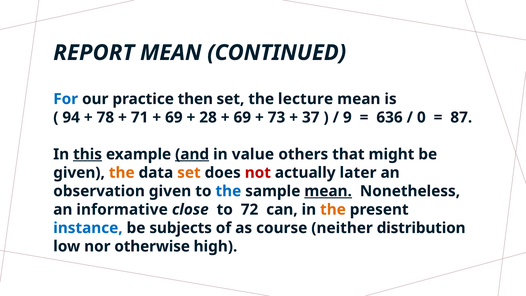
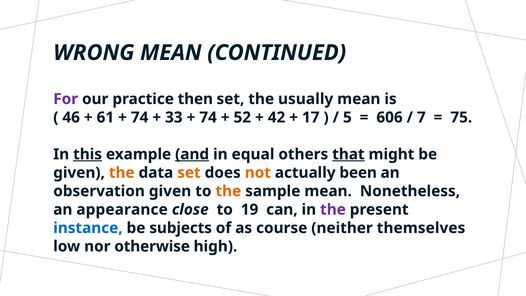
REPORT: REPORT -> WRONG
For colour: blue -> purple
lecture: lecture -> usually
94: 94 -> 46
78: 78 -> 61
71 at (140, 117): 71 -> 74
69 at (174, 117): 69 -> 33
28 at (208, 117): 28 -> 74
69 at (242, 117): 69 -> 52
73: 73 -> 42
37: 37 -> 17
9: 9 -> 5
636: 636 -> 606
0: 0 -> 7
87: 87 -> 75
value: value -> equal
that underline: none -> present
not colour: red -> orange
later: later -> been
the at (228, 191) colour: blue -> orange
mean at (328, 191) underline: present -> none
informative: informative -> appearance
72: 72 -> 19
the at (333, 209) colour: orange -> purple
distribution: distribution -> themselves
